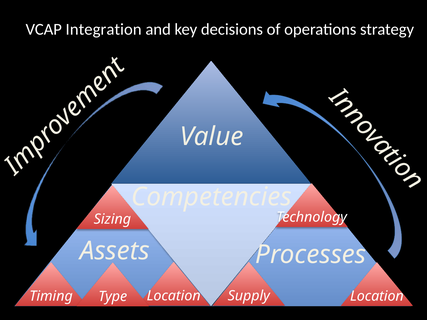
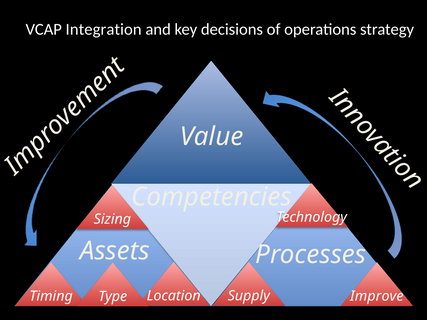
Timing Location: Location -> Improve
